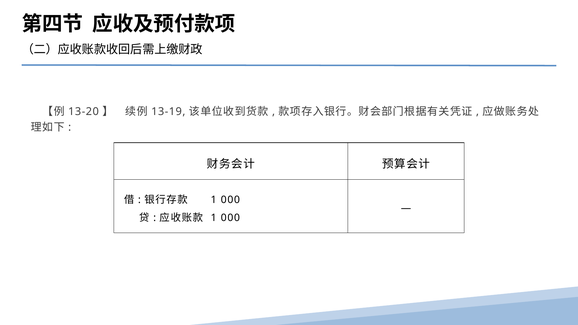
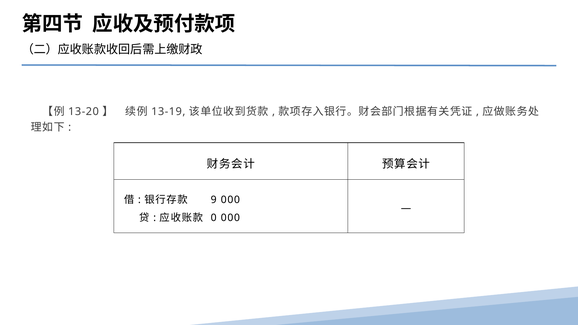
1 at (214, 200): 1 -> 9
1 at (214, 218): 1 -> 0
